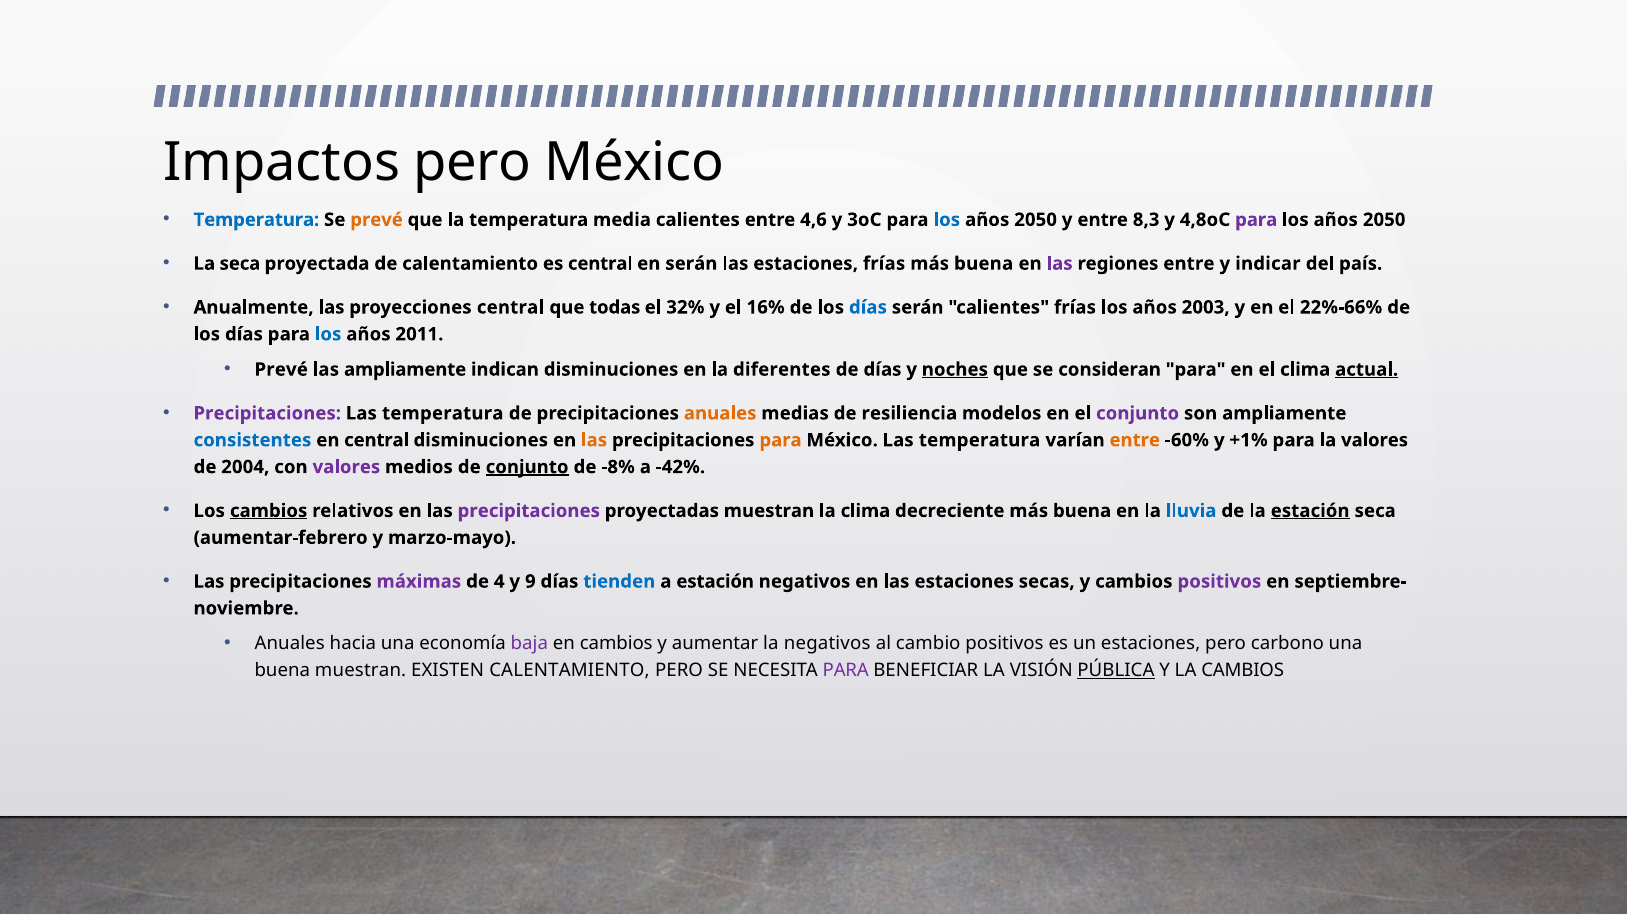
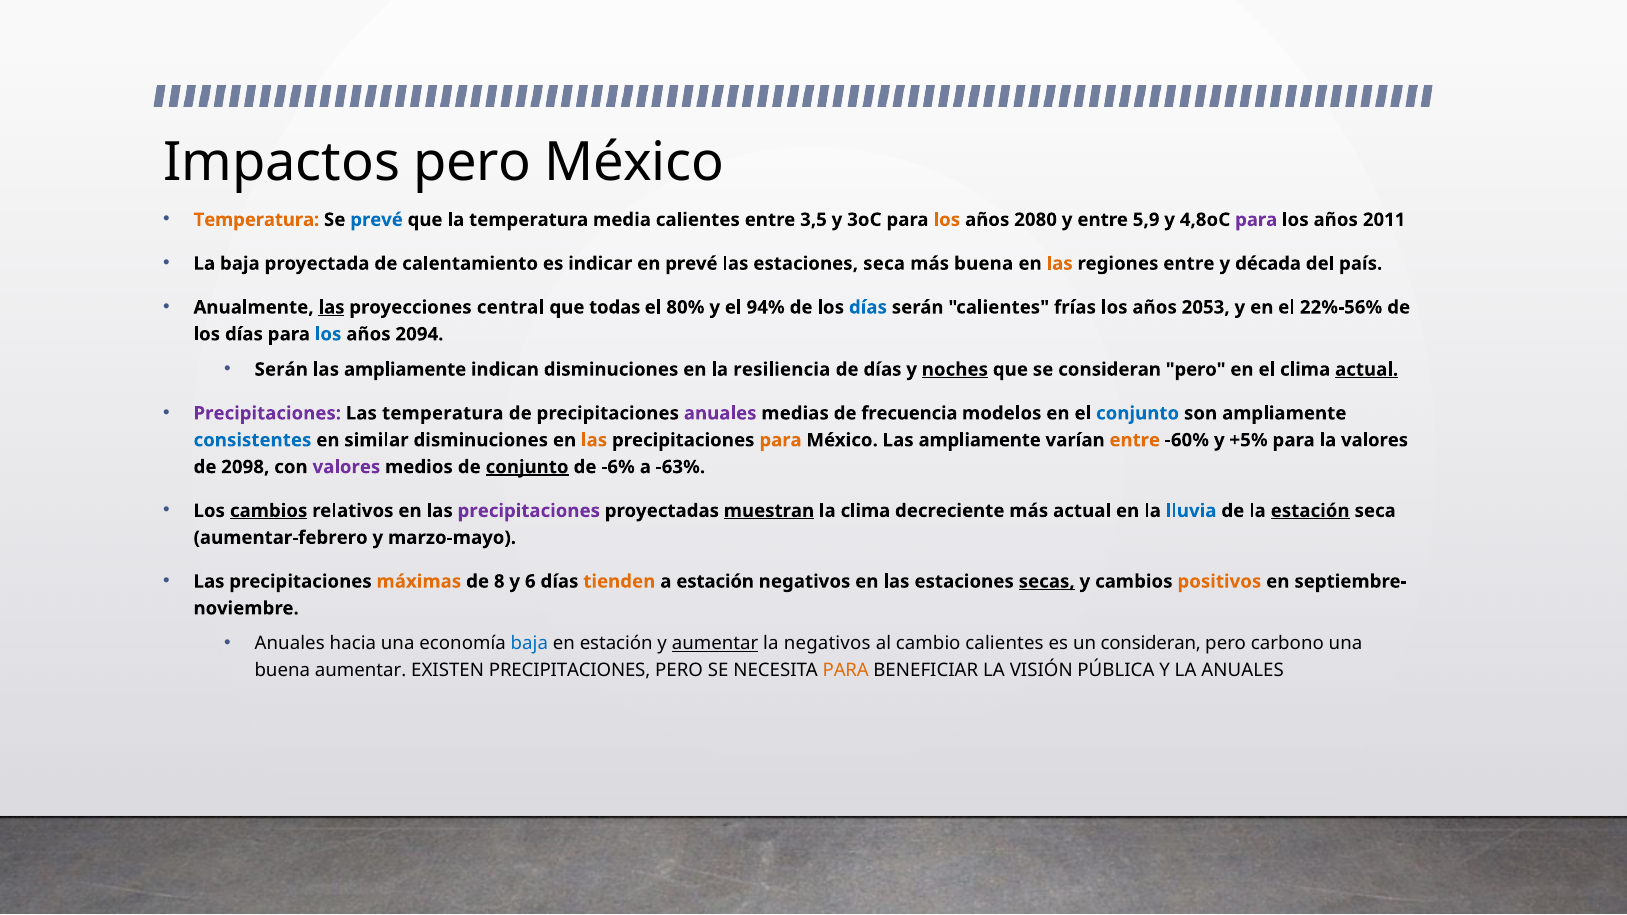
Temperatura at (256, 220) colour: blue -> orange
prevé at (377, 220) colour: orange -> blue
4,6: 4,6 -> 3,5
los at (947, 220) colour: blue -> orange
2050 at (1036, 220): 2050 -> 2080
8,3: 8,3 -> 5,9
2050 at (1384, 220): 2050 -> 2011
La seca: seca -> baja
es central: central -> indicar
en serán: serán -> prevé
estaciones frías: frías -> seca
las at (1060, 264) colour: purple -> orange
indicar: indicar -> década
las at (331, 307) underline: none -> present
32%: 32% -> 80%
16%: 16% -> 94%
2003: 2003 -> 2053
22%-66%: 22%-66% -> 22%-56%
2011: 2011 -> 2094
Prevé at (281, 370): Prevé -> Serán
diferentes: diferentes -> resiliencia
se consideran para: para -> pero
anuales at (720, 413) colour: orange -> purple
resiliencia: resiliencia -> frecuencia
conjunto at (1138, 413) colour: purple -> blue
en central: central -> similar
México Las temperatura: temperatura -> ampliamente
+1%: +1% -> +5%
2004: 2004 -> 2098
-8%: -8% -> -6%
-42%: -42% -> -63%
muestran at (769, 511) underline: none -> present
decreciente más buena: buena -> actual
máximas colour: purple -> orange
4: 4 -> 8
9: 9 -> 6
tienden colour: blue -> orange
secas underline: none -> present
positivos at (1219, 582) colour: purple -> orange
baja at (529, 644) colour: purple -> blue
en cambios: cambios -> estación
aumentar at (715, 644) underline: none -> present
cambio positivos: positivos -> calientes
un estaciones: estaciones -> consideran
buena muestran: muestran -> aumentar
EXISTEN CALENTAMIENTO: CALENTAMIENTO -> PRECIPITACIONES
PARA at (846, 671) colour: purple -> orange
PÚBLICA underline: present -> none
LA CAMBIOS: CAMBIOS -> ANUALES
